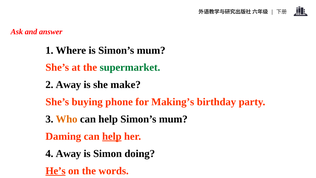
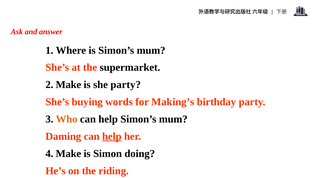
supermarket colour: green -> black
2 Away: Away -> Make
she make: make -> party
phone: phone -> words
4 Away: Away -> Make
He’s underline: present -> none
words: words -> riding
